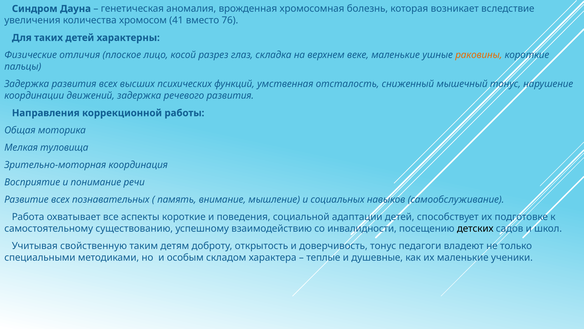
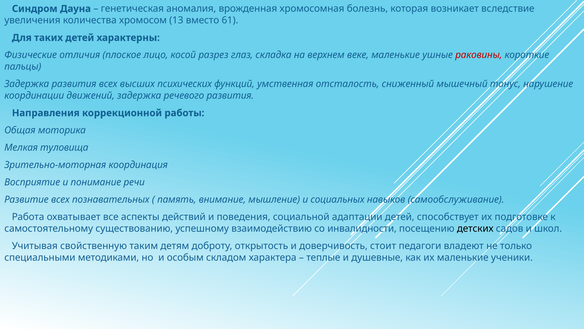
41: 41 -> 13
76: 76 -> 61
раковины colour: orange -> red
аспекты короткие: короткие -> действий
доверчивость тонус: тонус -> стоит
